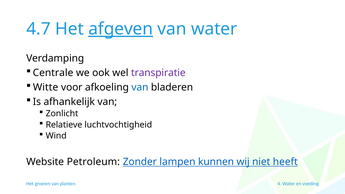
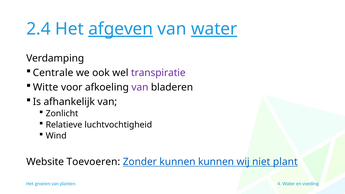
4.7: 4.7 -> 2.4
water at (214, 29) underline: none -> present
van at (140, 87) colour: blue -> purple
Petroleum: Petroleum -> Toevoeren
Zonder lampen: lampen -> kunnen
heeft: heeft -> plant
